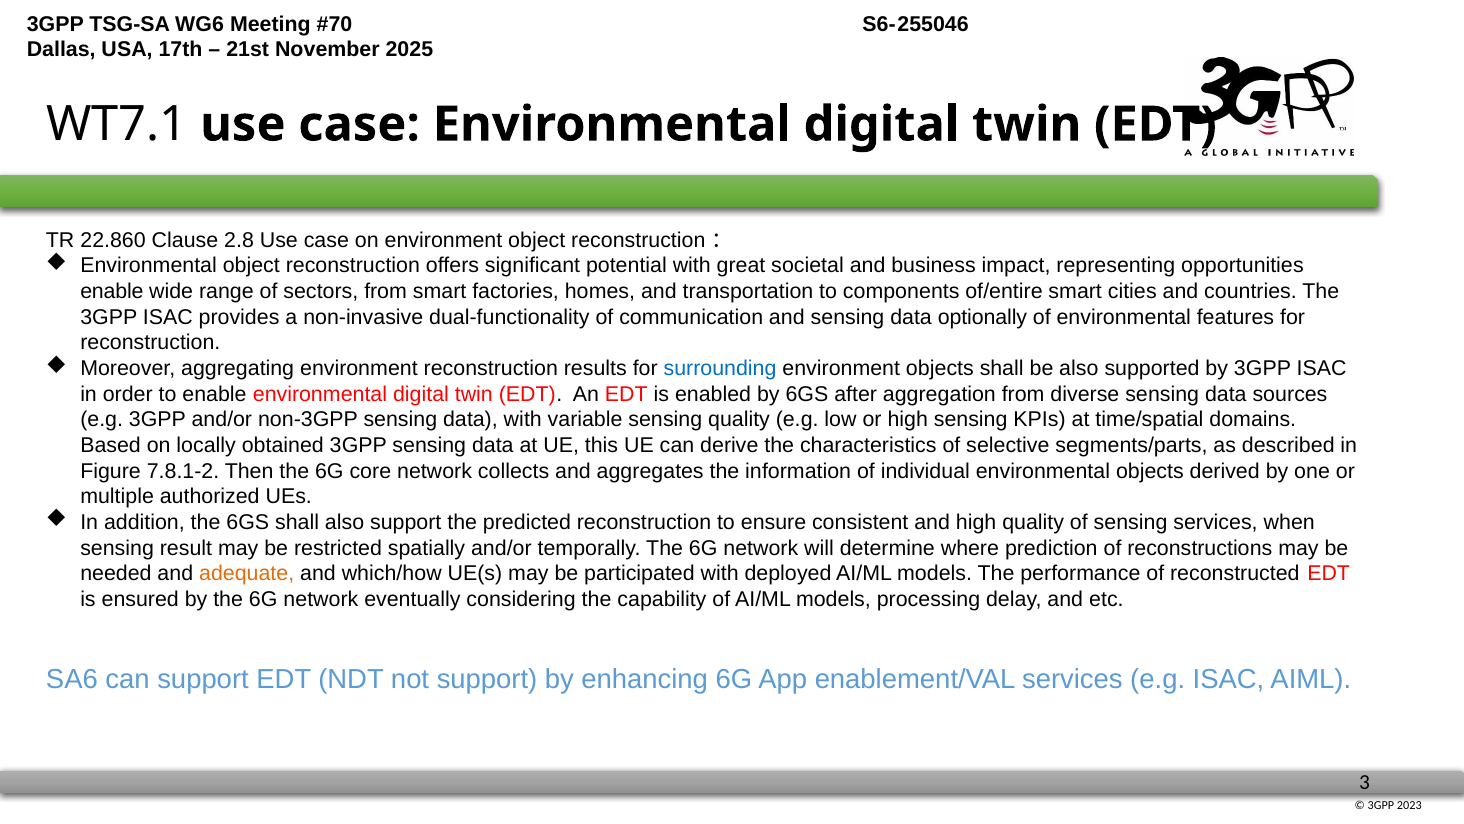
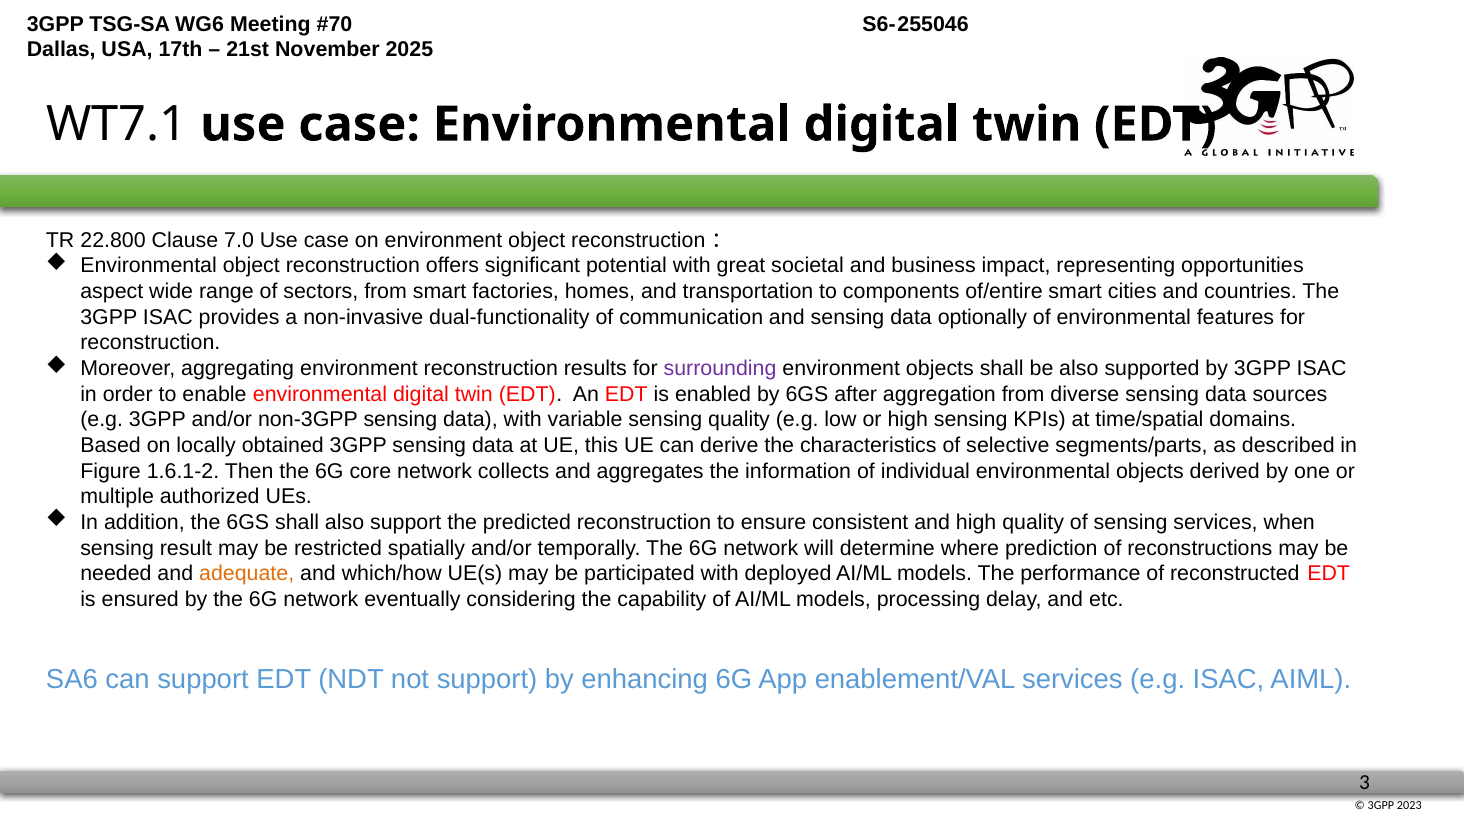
22.860: 22.860 -> 22.800
2.8: 2.8 -> 7.0
enable at (112, 291): enable -> aspect
surrounding colour: blue -> purple
7.8.1-2: 7.8.1-2 -> 1.6.1-2
